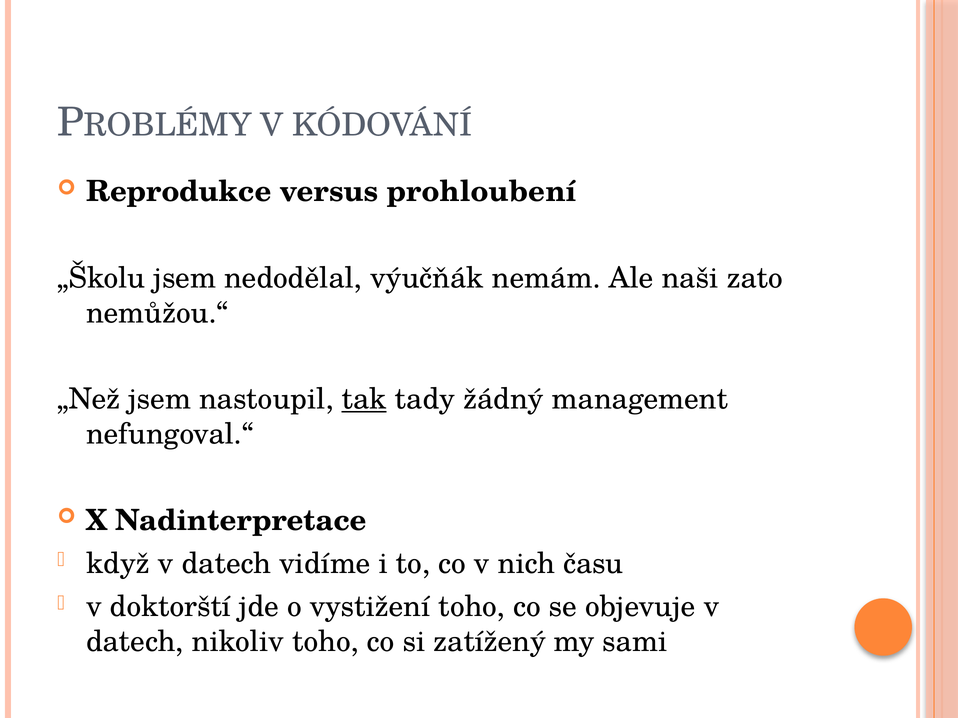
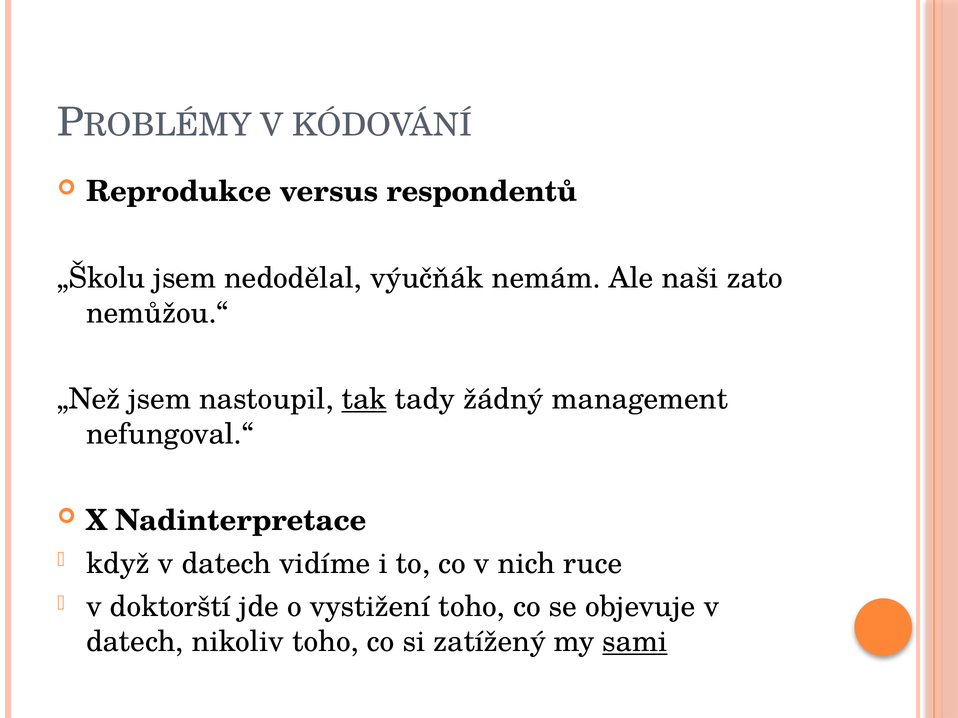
prohloubení: prohloubení -> respondentů
času: času -> ruce
sami underline: none -> present
